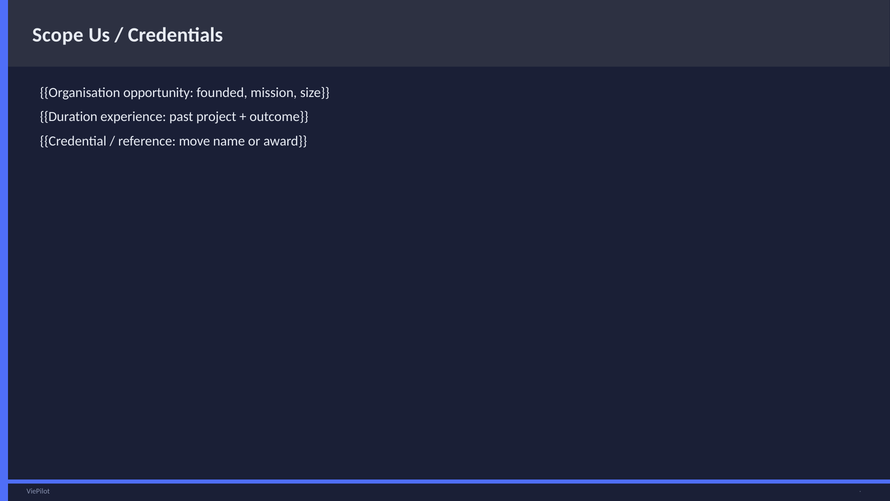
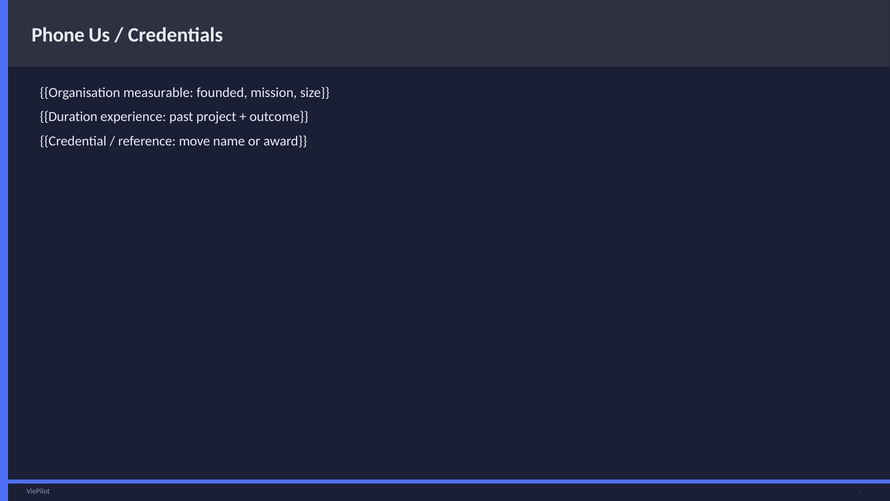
Scope: Scope -> Phone
opportunity: opportunity -> measurable
